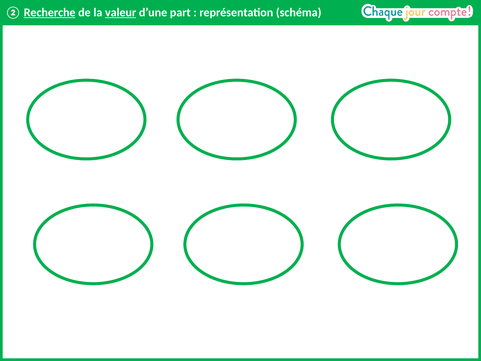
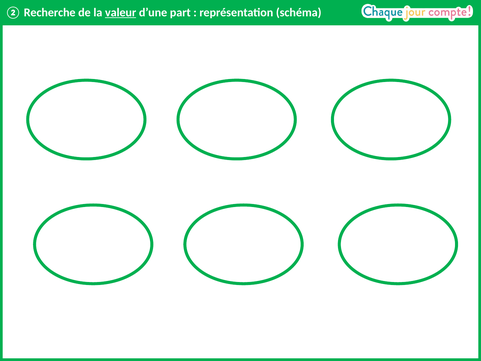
Recherche underline: present -> none
